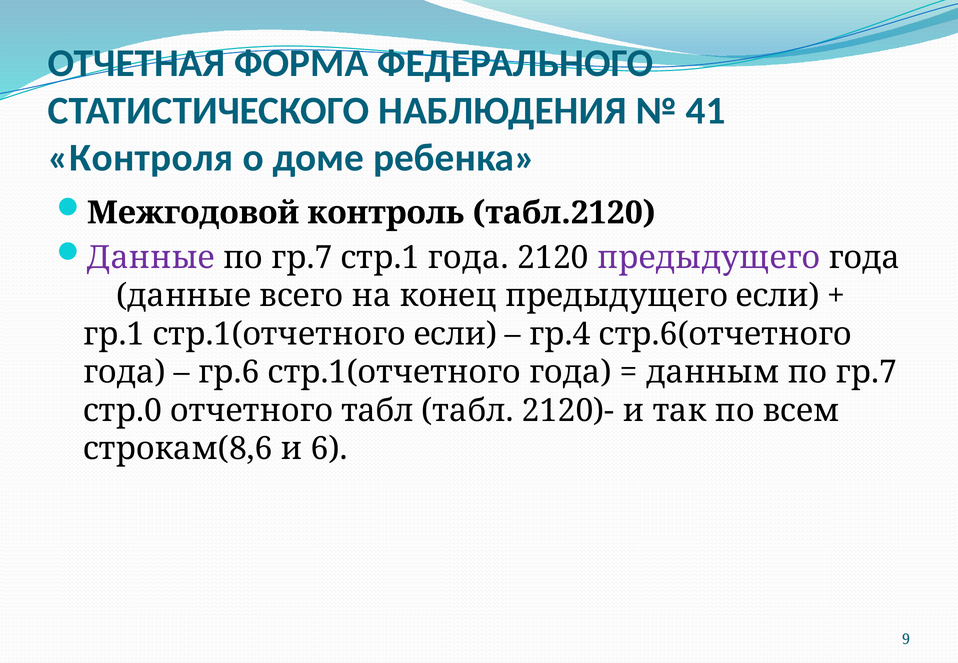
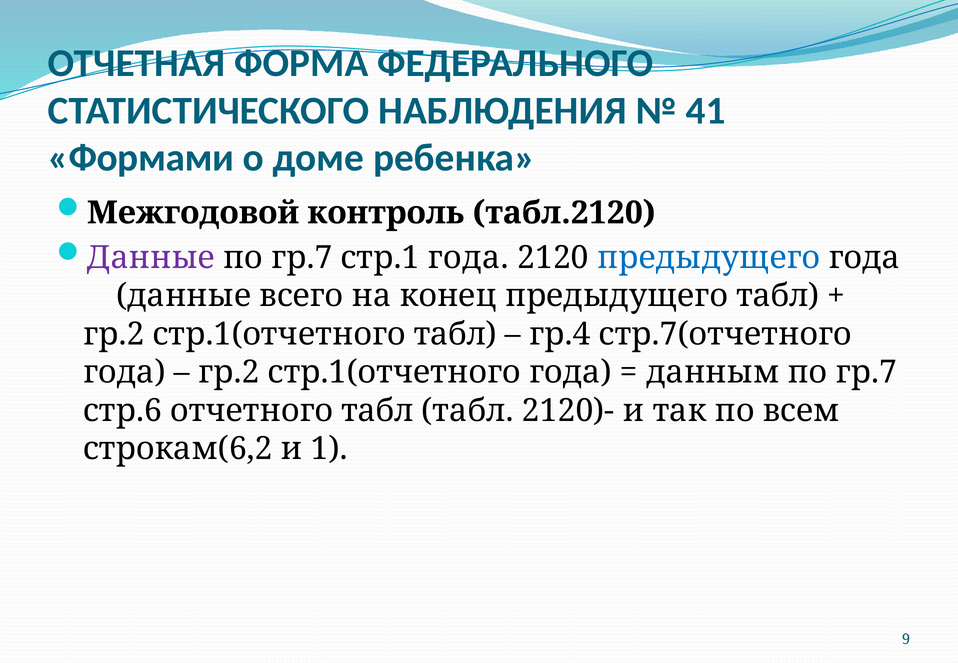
Контроля: Контроля -> Формами
предыдущего at (709, 258) colour: purple -> blue
предыдущего если: если -> табл
гр.1 at (114, 334): гр.1 -> гр.2
стр.1(отчетного если: если -> табл
стр.6(отчетного: стр.6(отчетного -> стр.7(отчетного
гр.6 at (229, 372): гр.6 -> гр.2
стр.0: стр.0 -> стр.6
строкам(8,6: строкам(8,6 -> строкам(6,2
6: 6 -> 1
